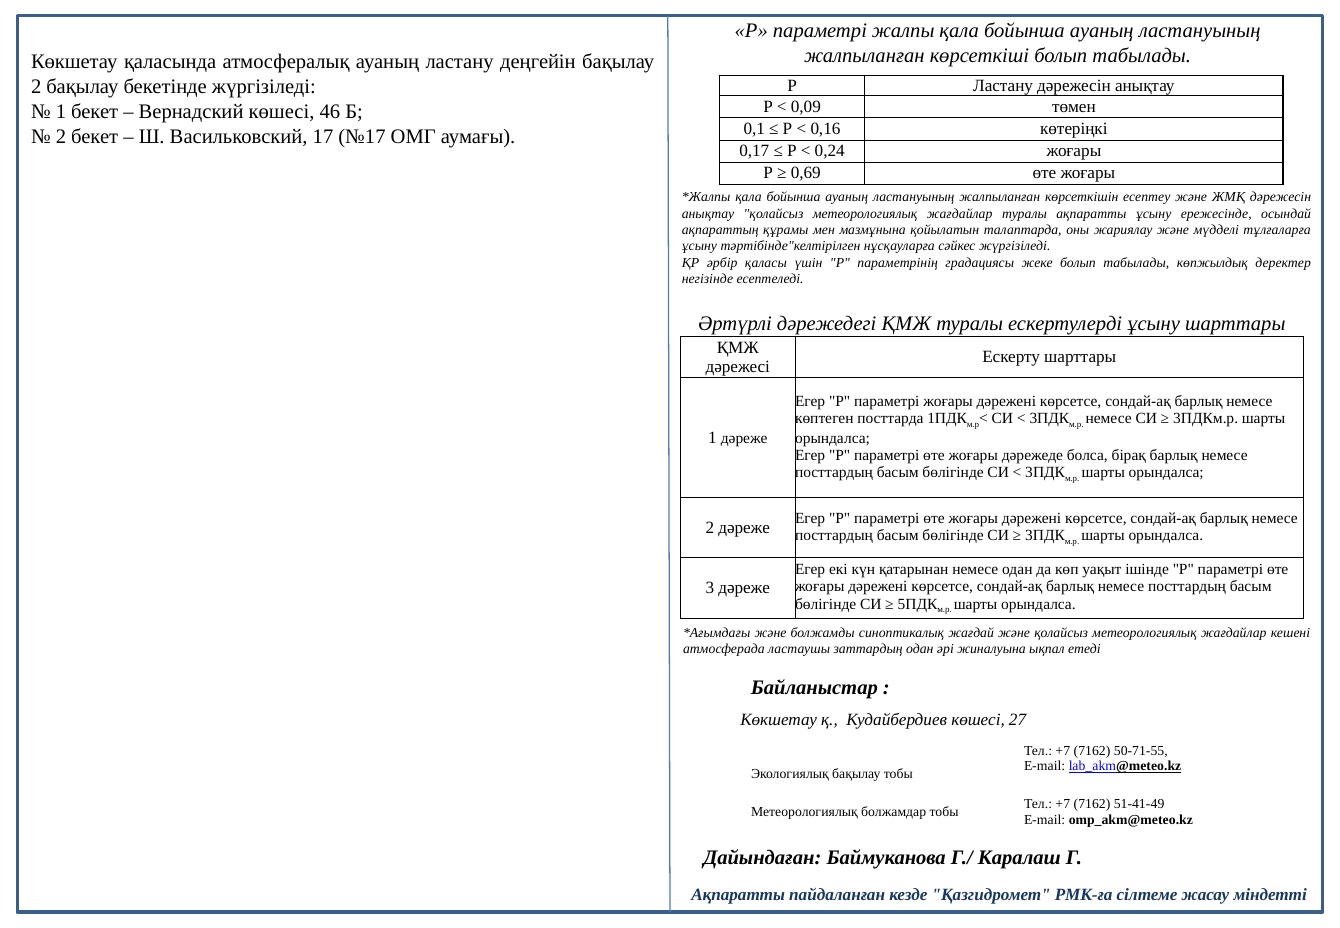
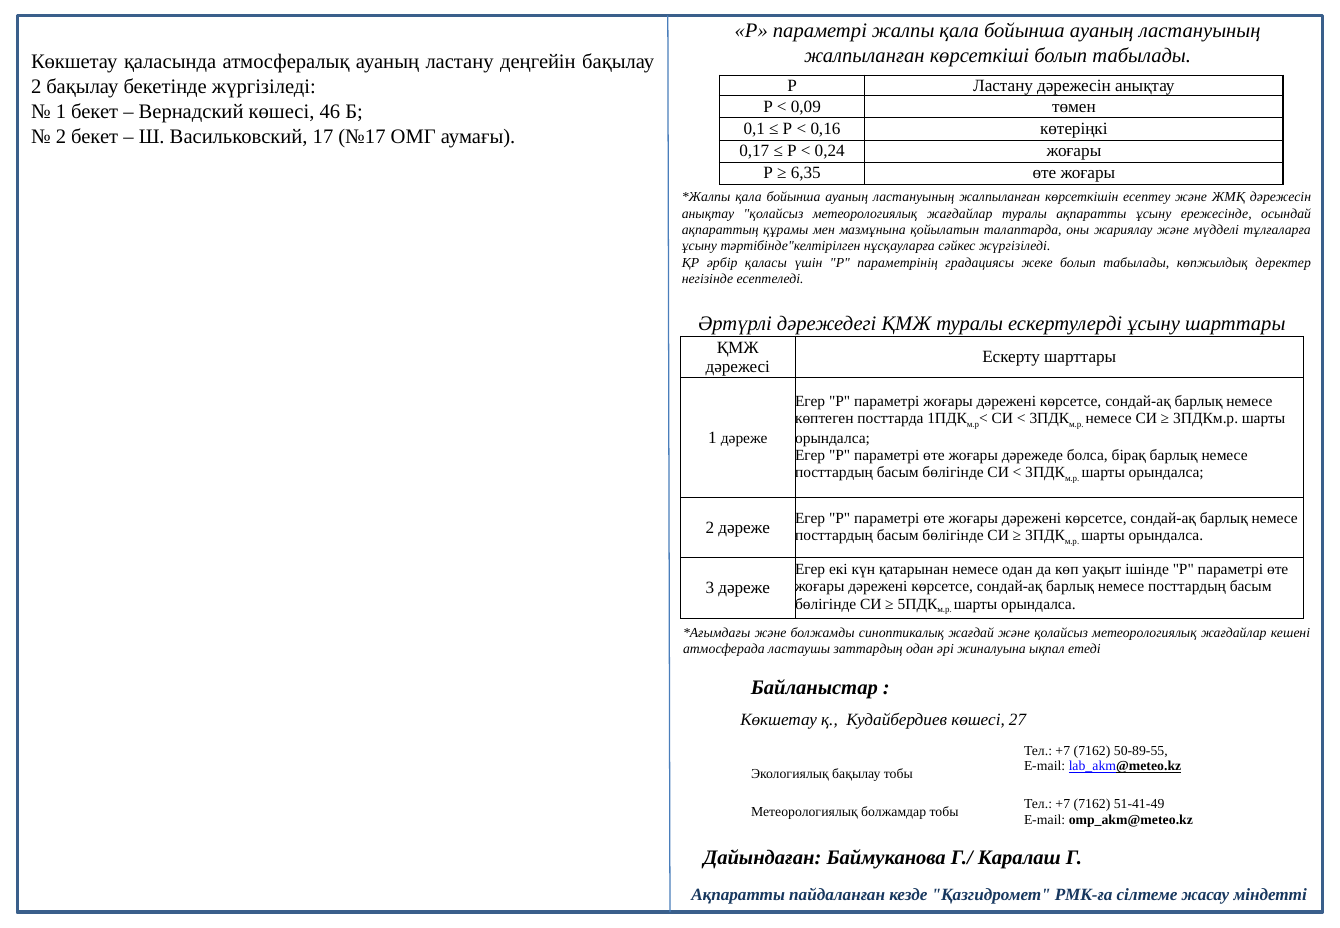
0,69: 0,69 -> 6,35
50-71-55: 50-71-55 -> 50-89-55
